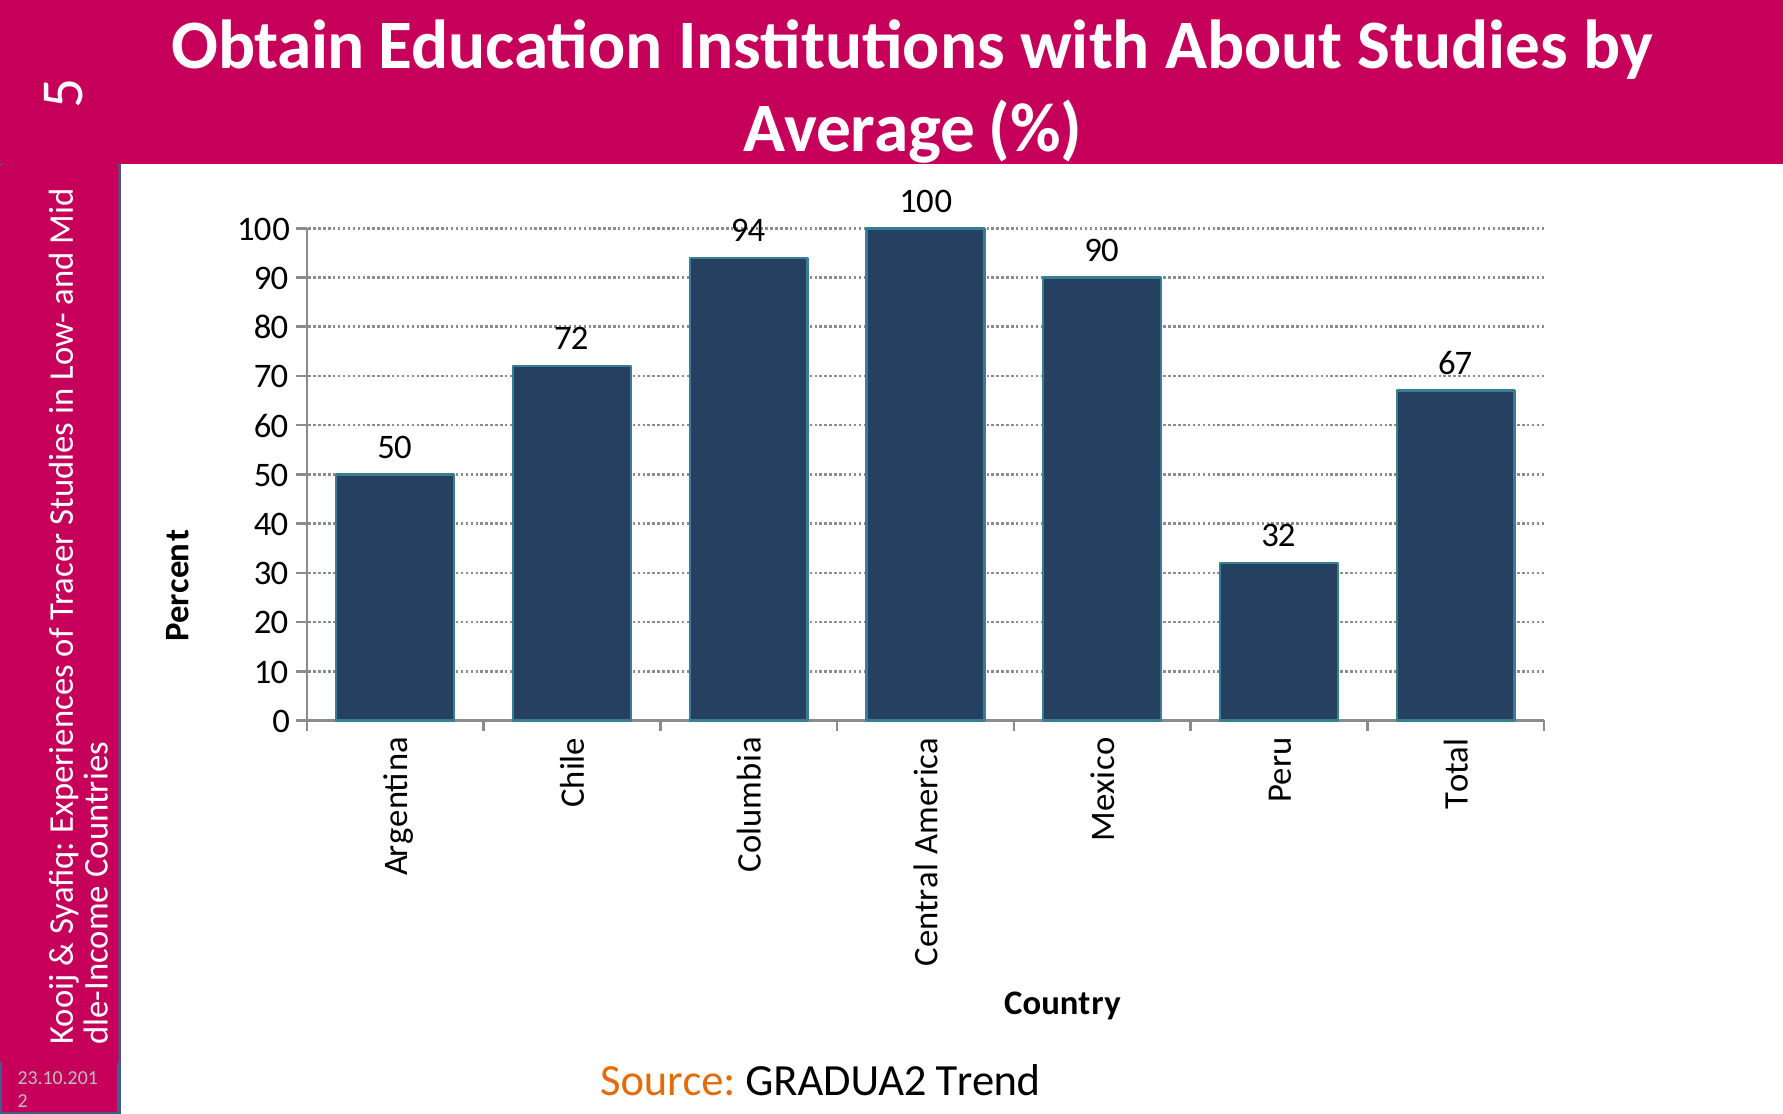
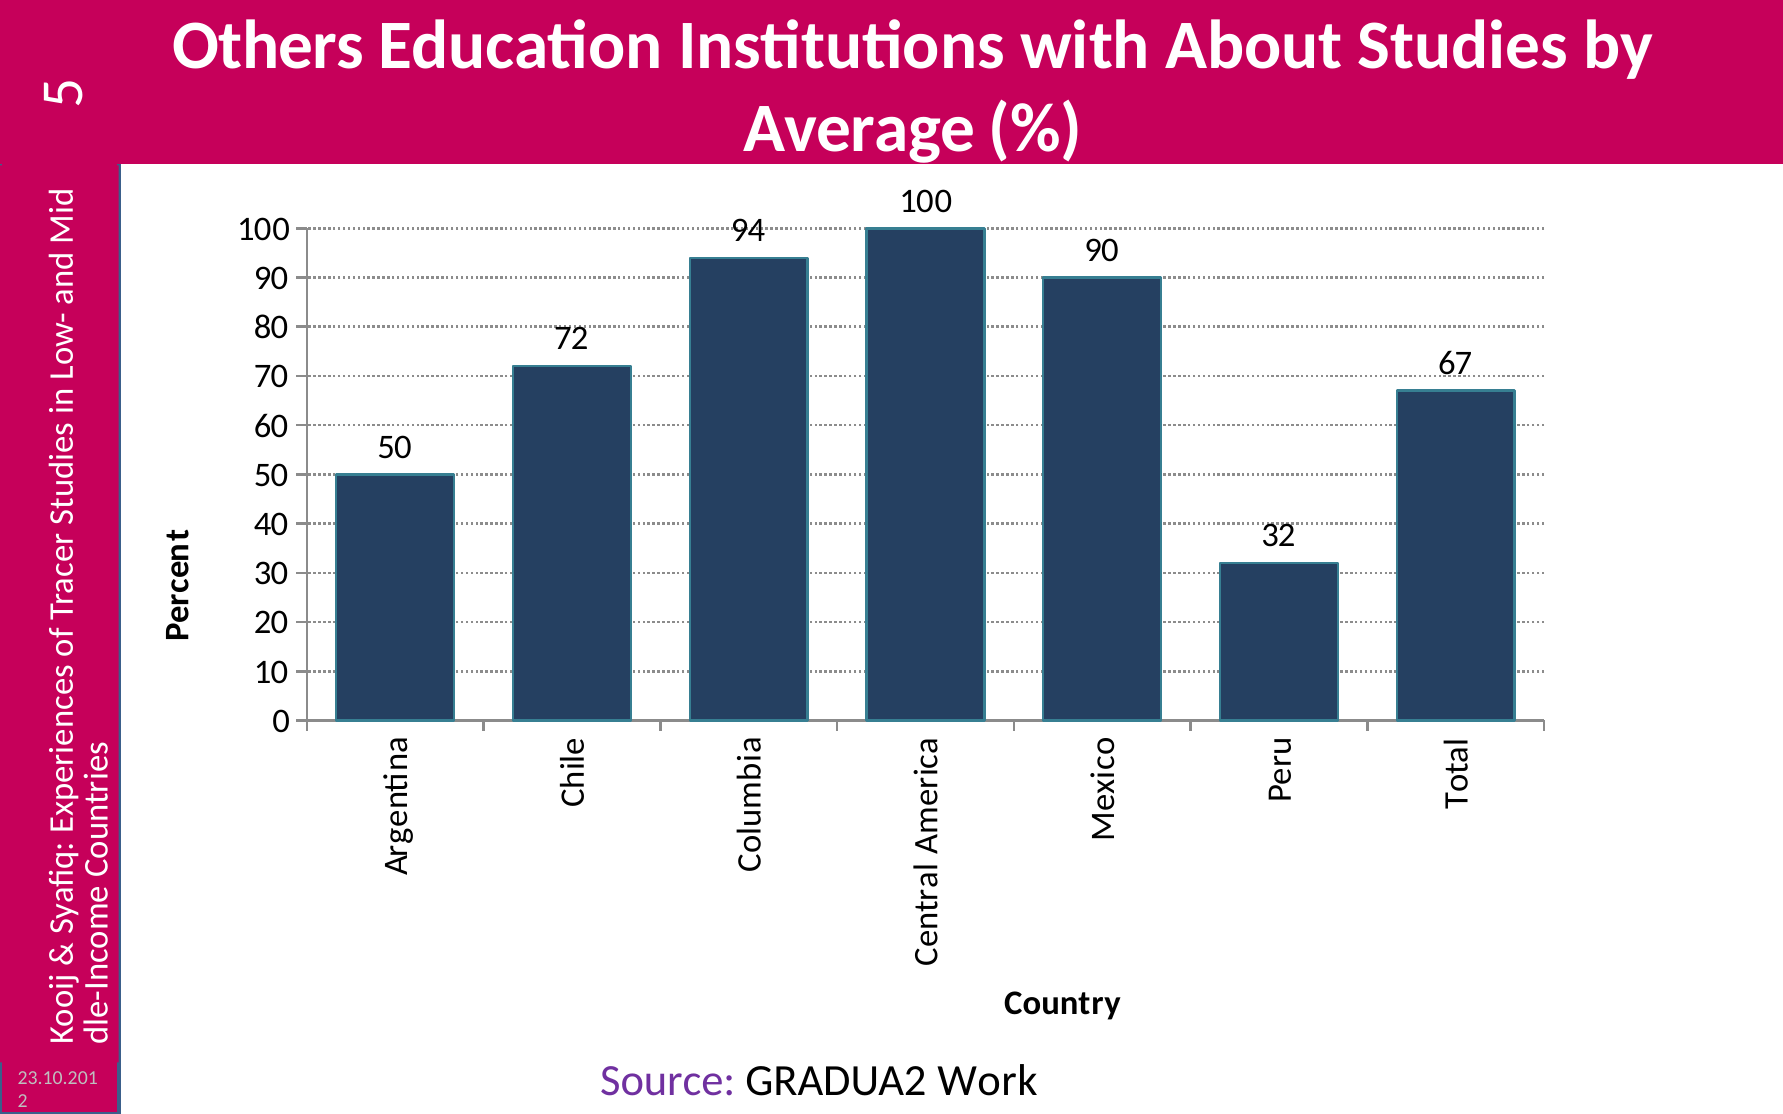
Obtain: Obtain -> Others
Source colour: orange -> purple
Trend: Trend -> Work
